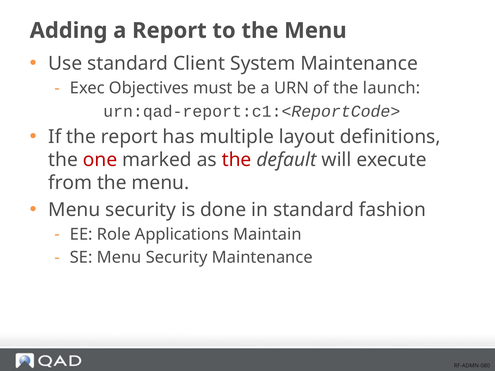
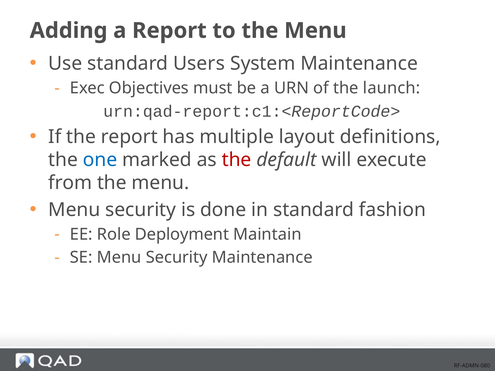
Client: Client -> Users
one colour: red -> blue
Applications: Applications -> Deployment
